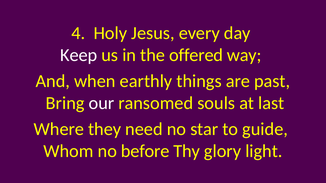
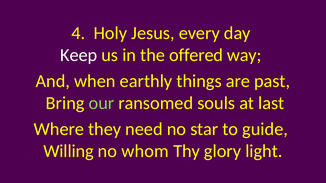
our colour: white -> light green
Whom: Whom -> Willing
before: before -> whom
